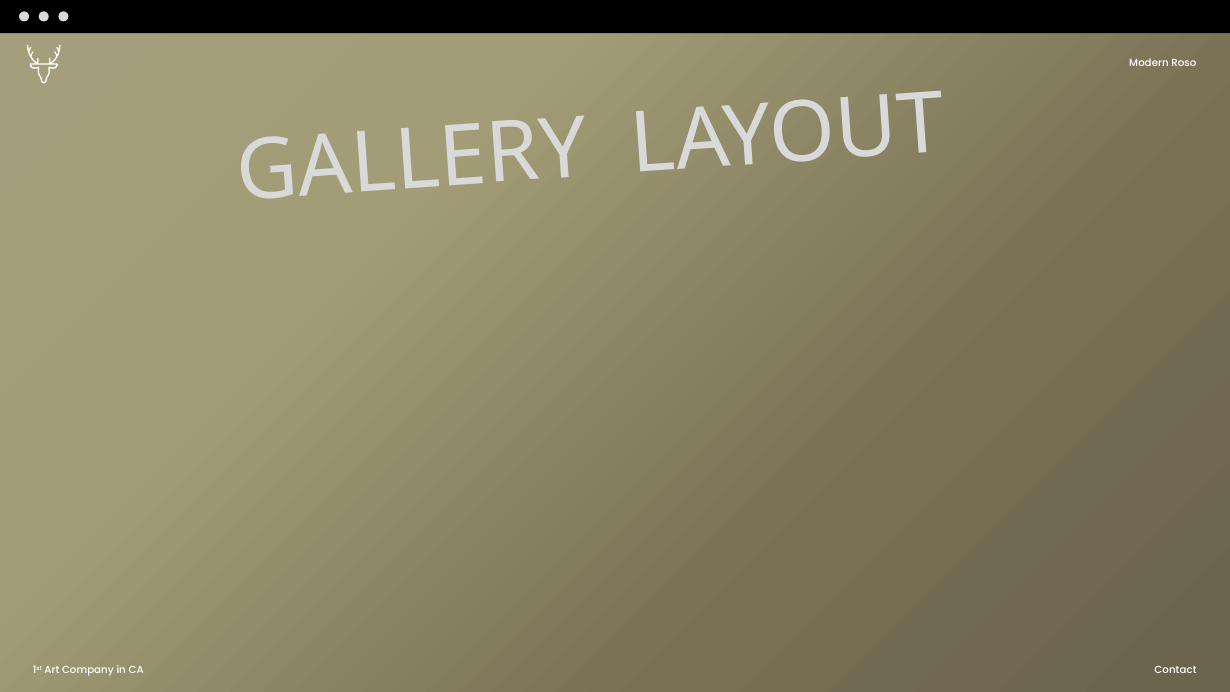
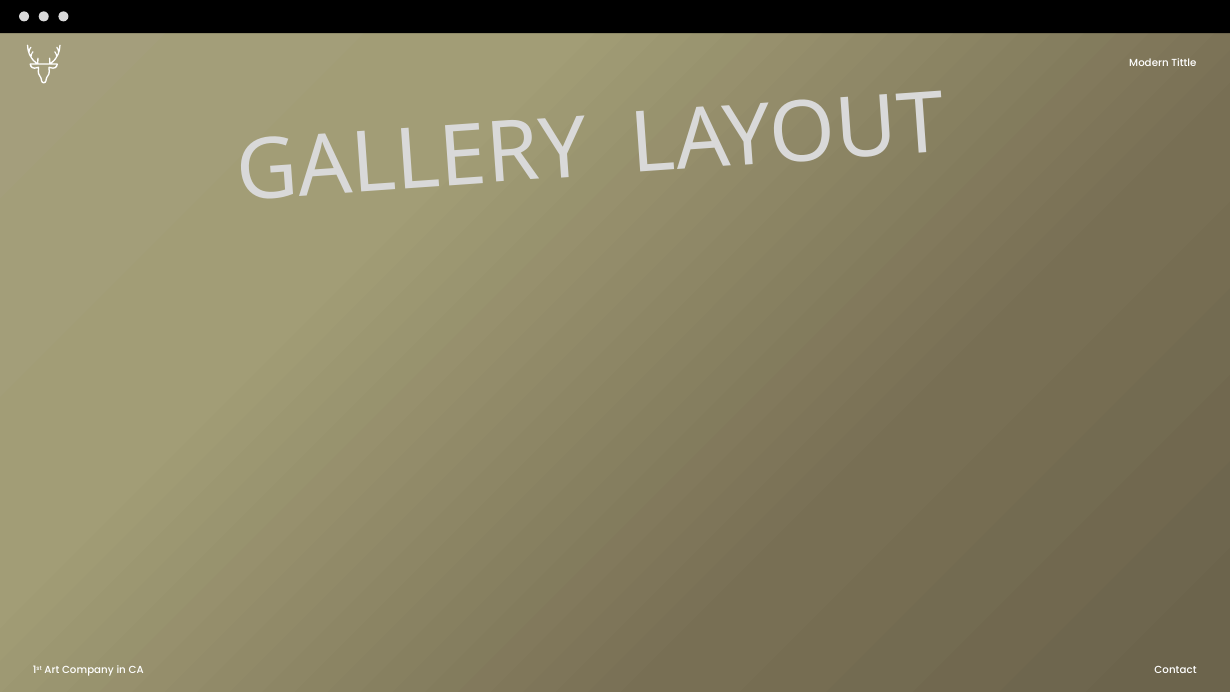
Roso: Roso -> Tittle
